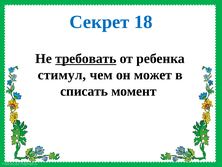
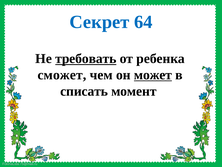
18: 18 -> 64
стимул: стимул -> сможет
может underline: none -> present
